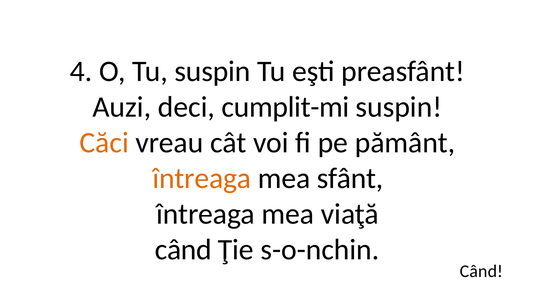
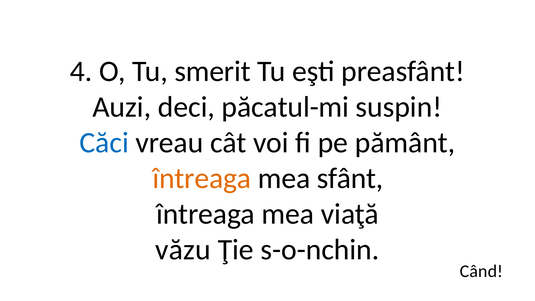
Tu suspin: suspin -> smerit
cumplit-mi: cumplit-mi -> păcatul-mi
Căci colour: orange -> blue
când at (183, 250): când -> văzu
